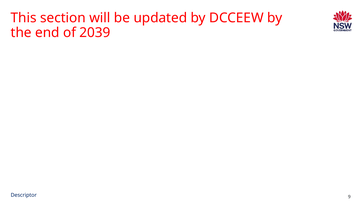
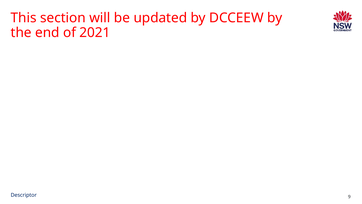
2039: 2039 -> 2021
